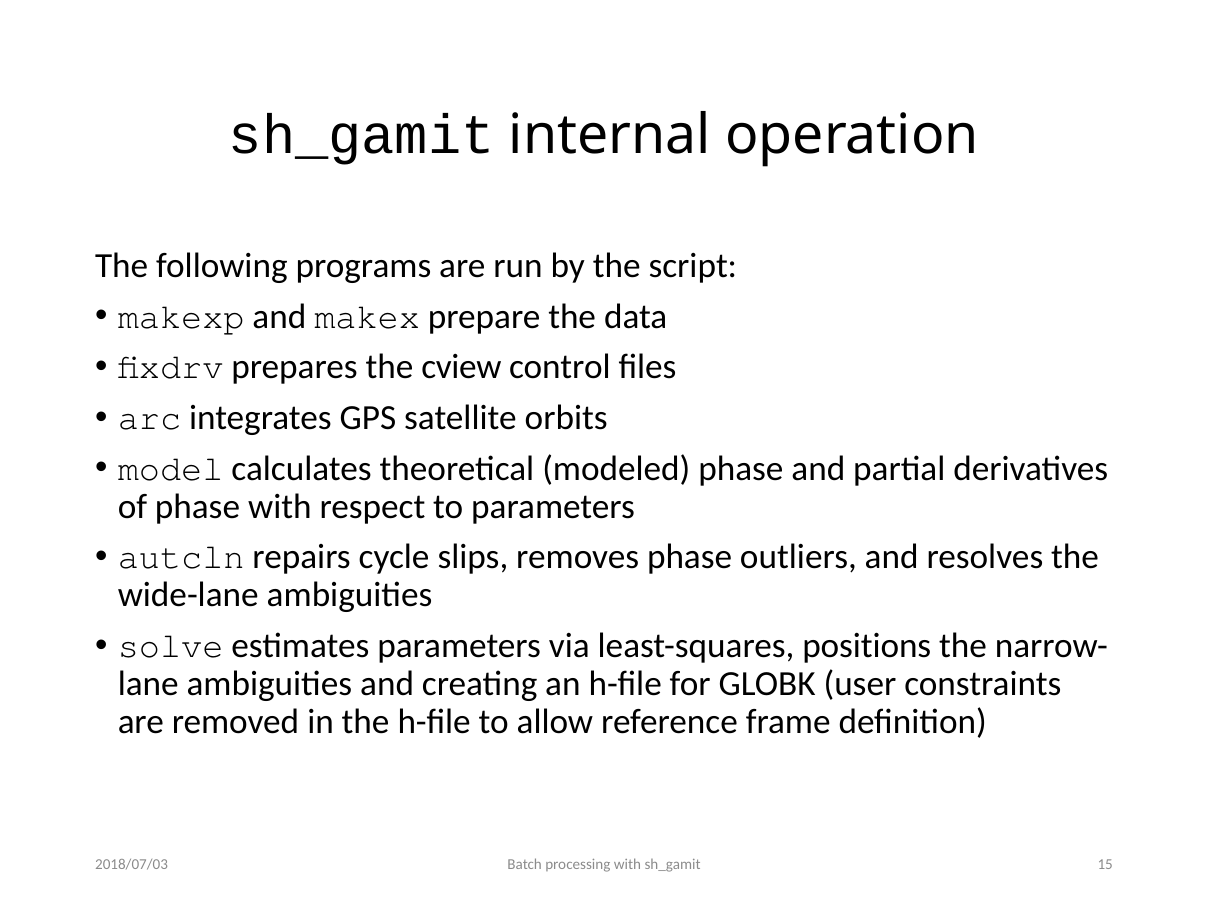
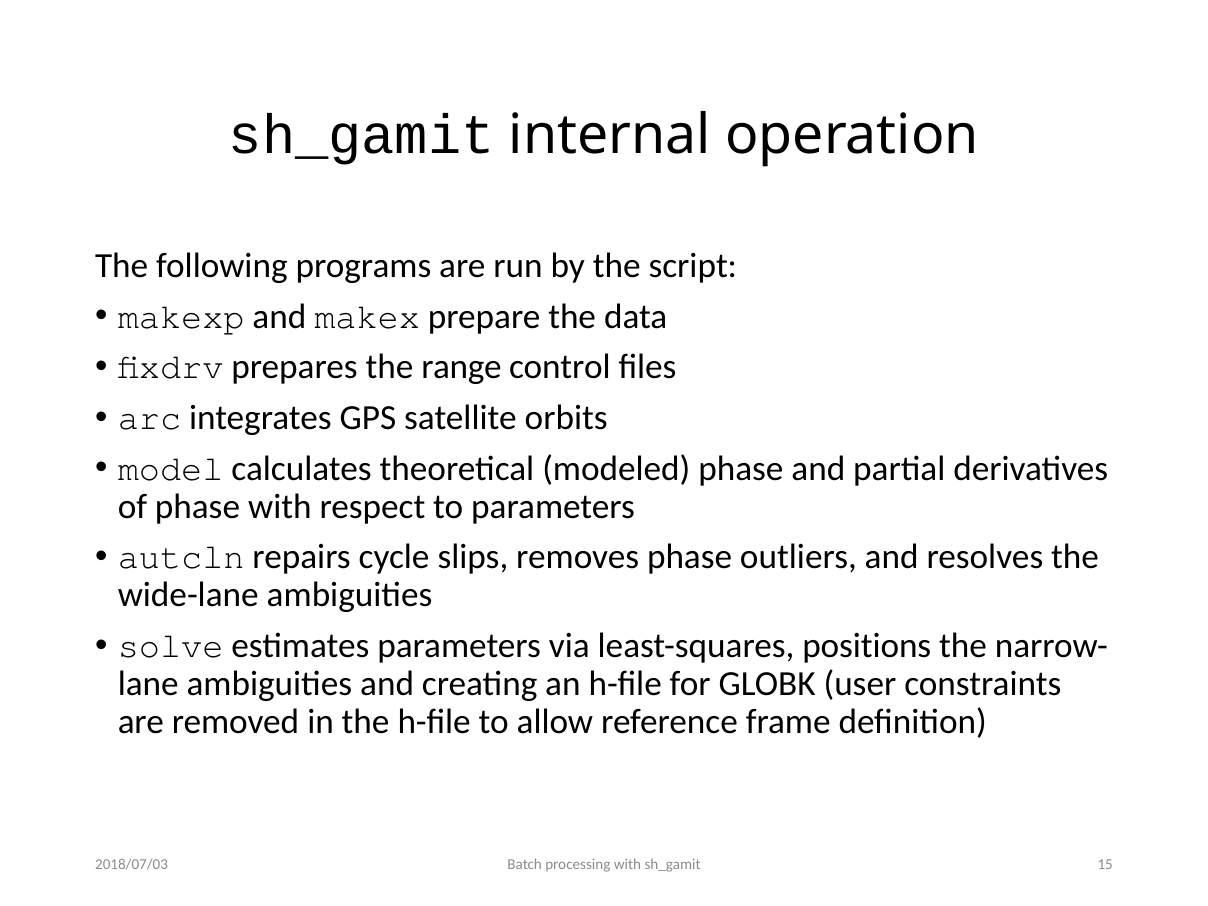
cview: cview -> range
